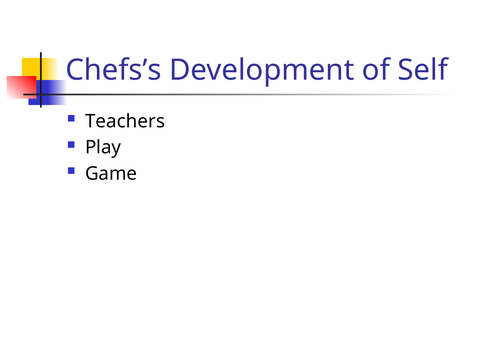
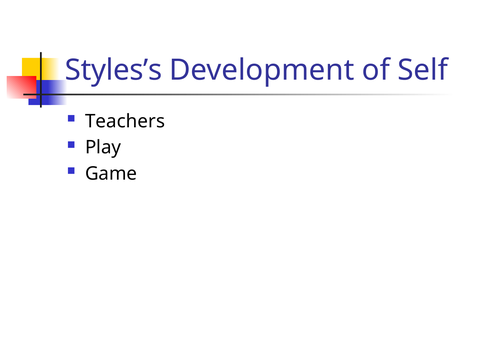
Chefs’s: Chefs’s -> Styles’s
